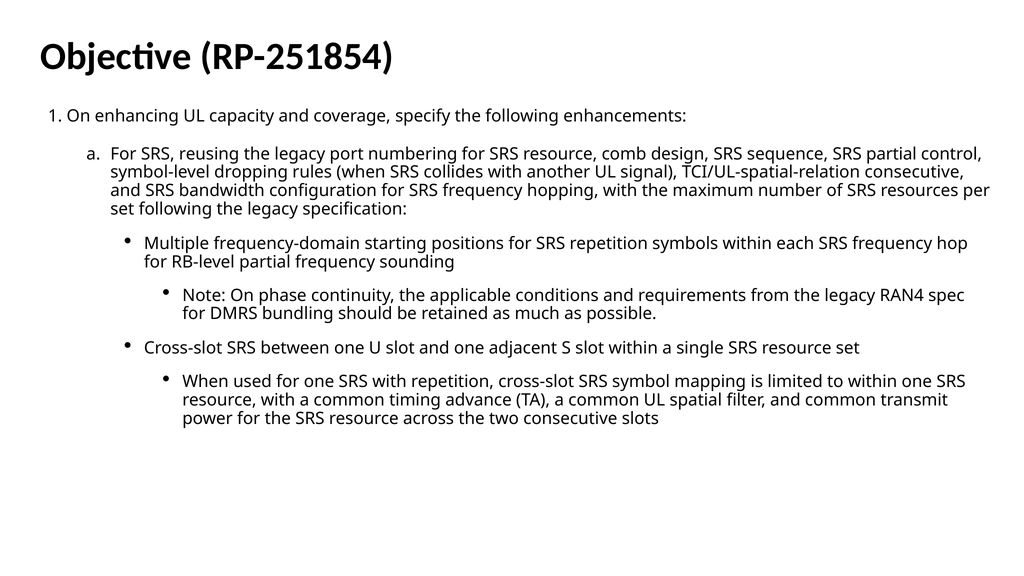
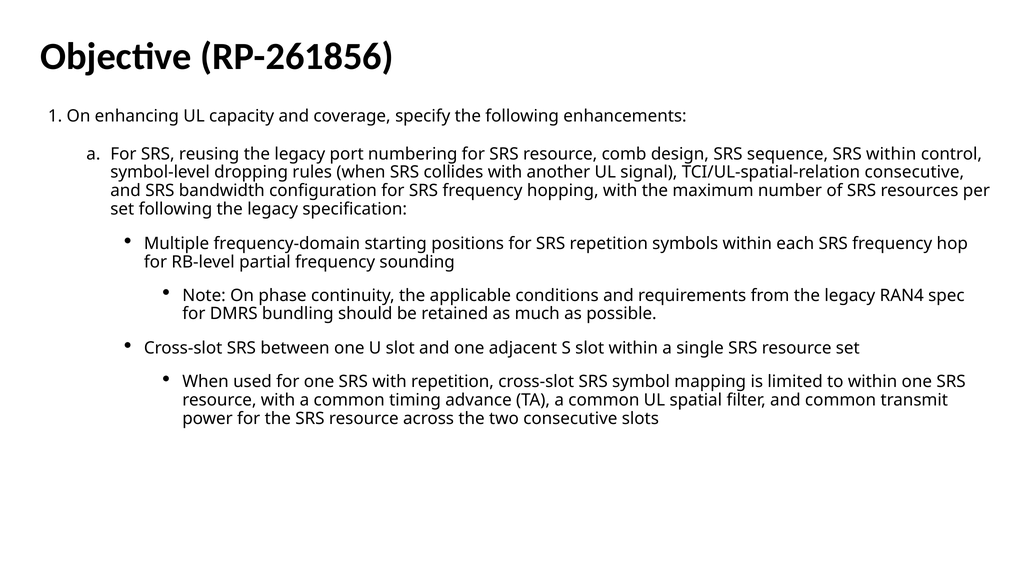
RP-251854: RP-251854 -> RP-261856
SRS partial: partial -> within
